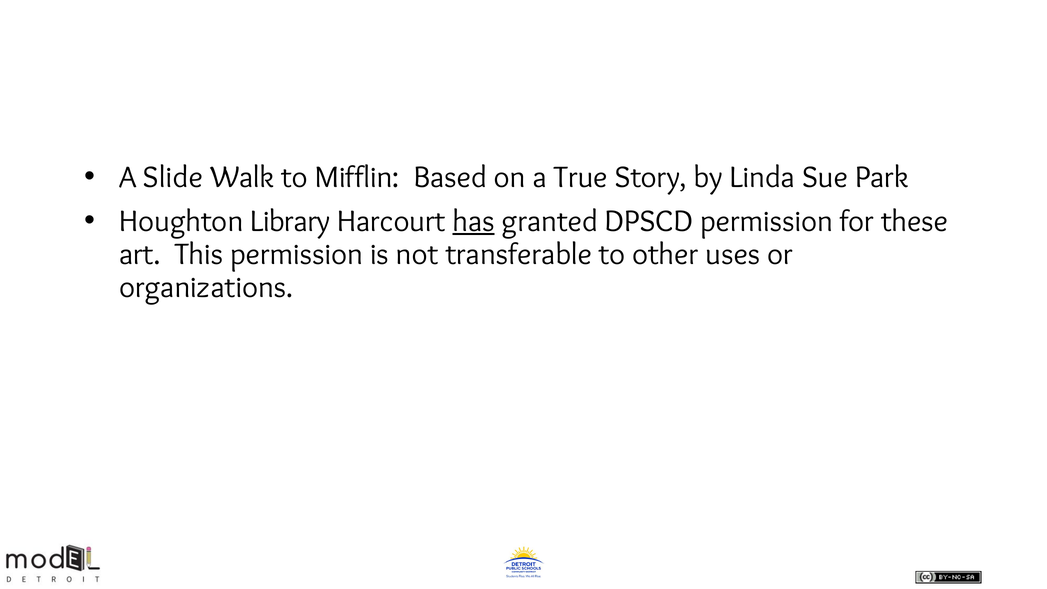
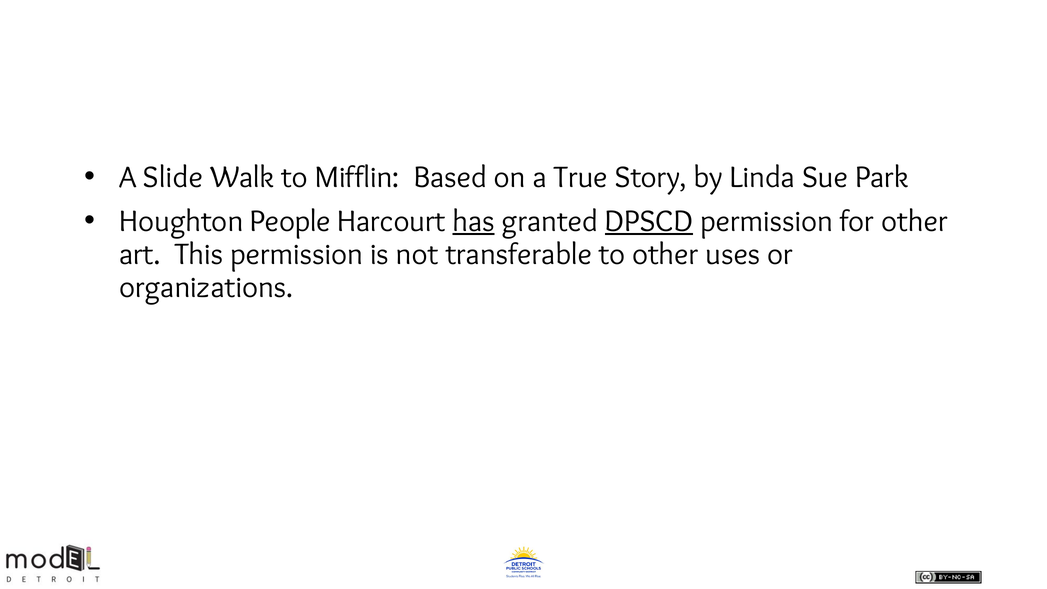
Library: Library -> People
DPSCD underline: none -> present
for these: these -> other
